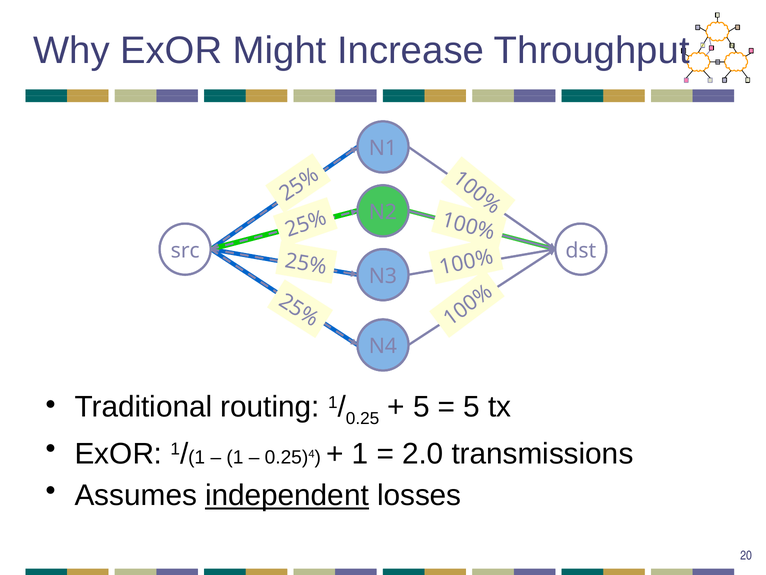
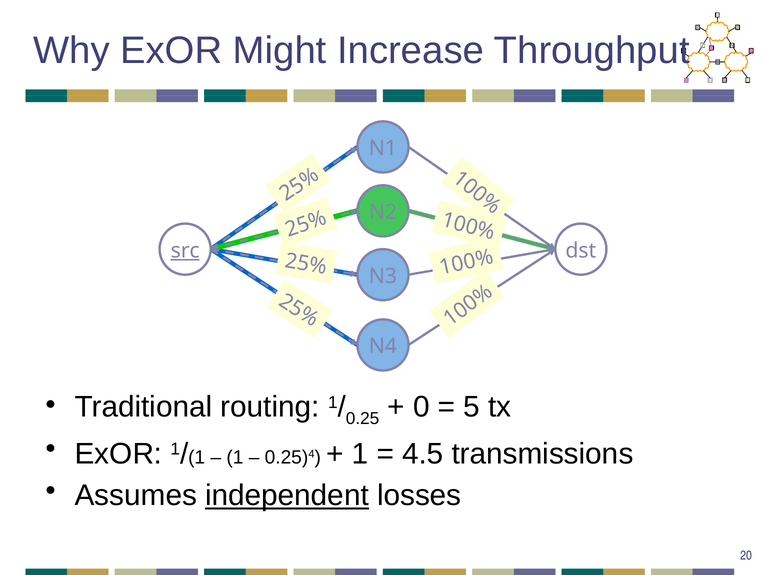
src underline: none -> present
5 at (421, 407): 5 -> 0
2.0: 2.0 -> 4.5
